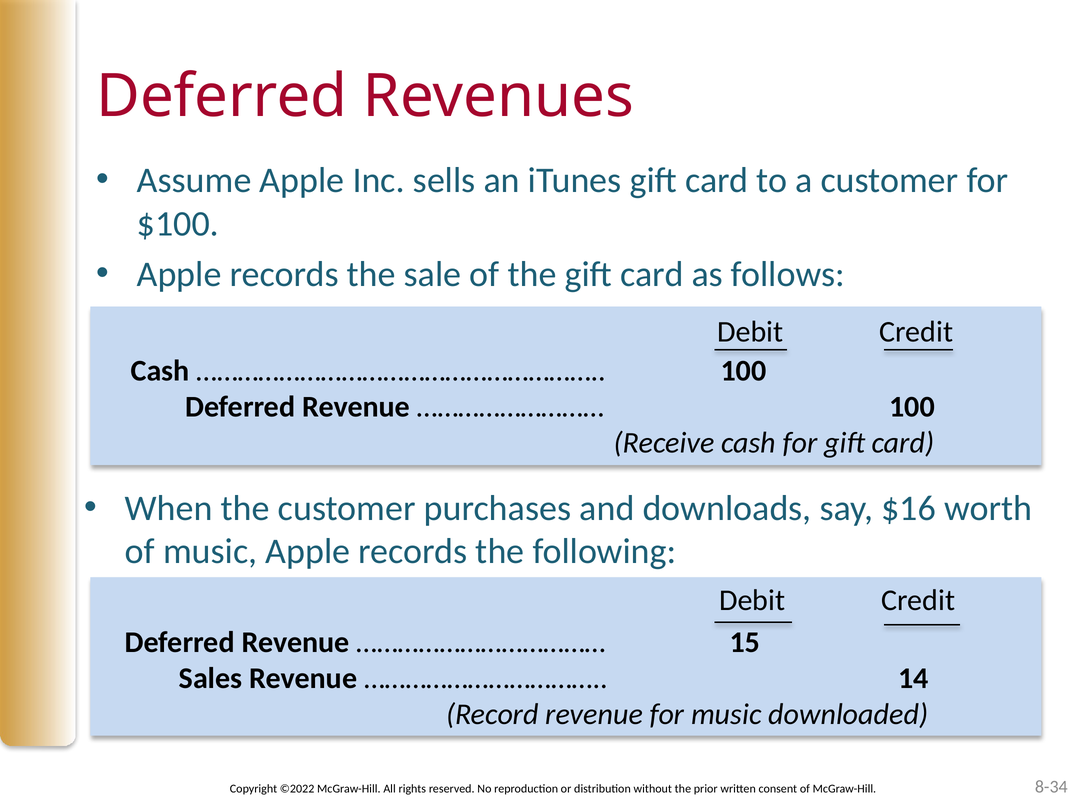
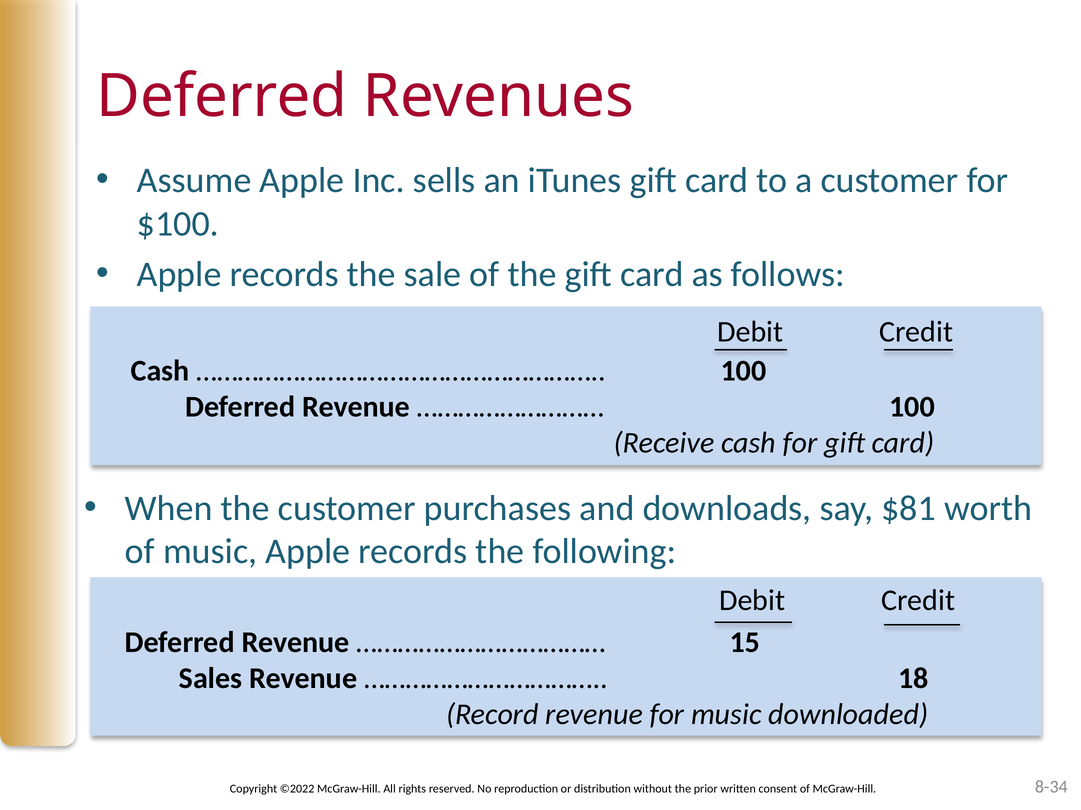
$16: $16 -> $81
14: 14 -> 18
